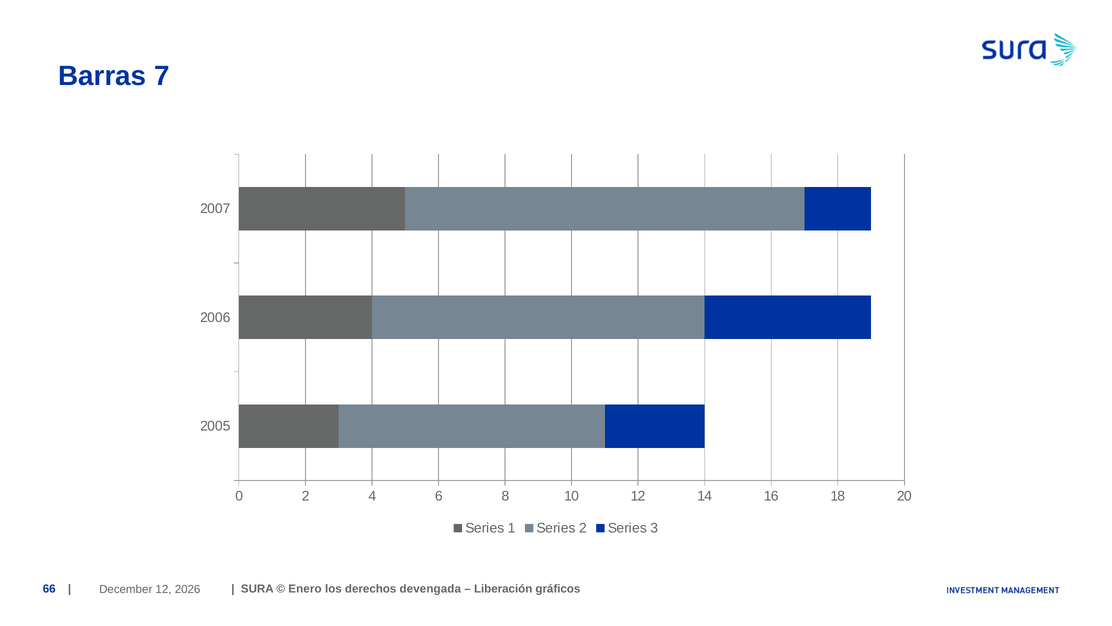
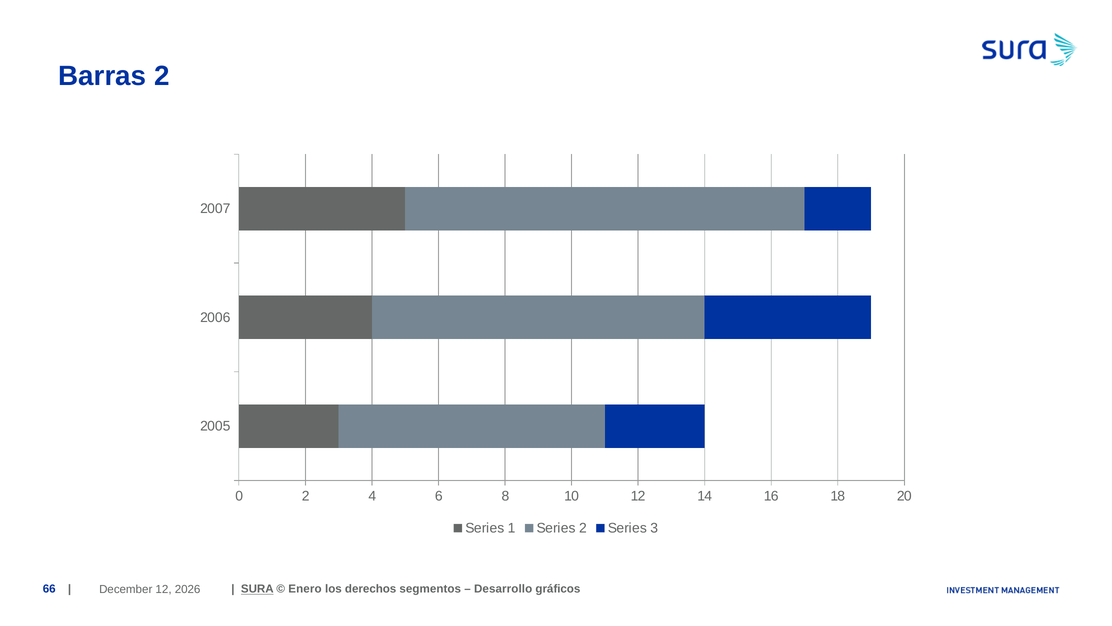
Barras 7: 7 -> 2
SURA underline: none -> present
devengada: devengada -> segmentos
Liberación: Liberación -> Desarrollo
